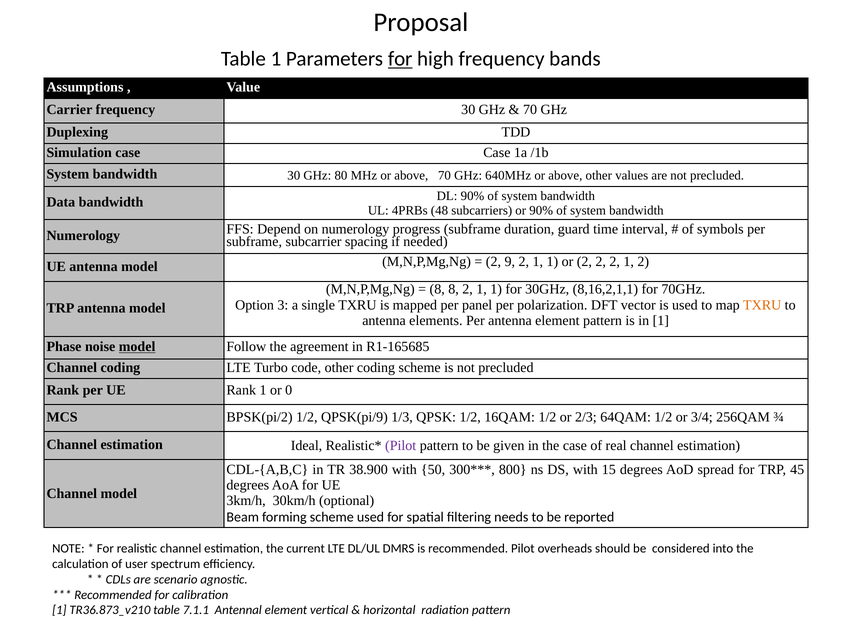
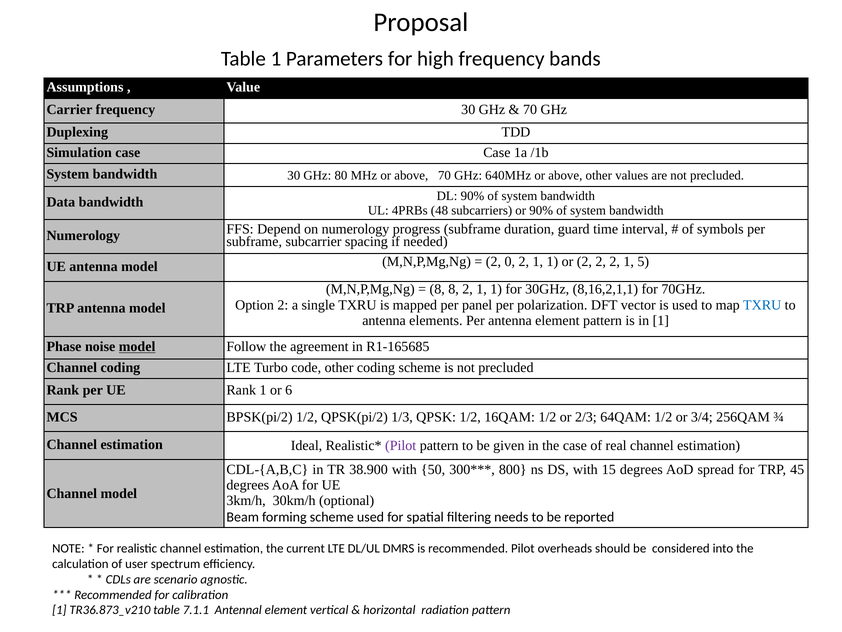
for at (400, 59) underline: present -> none
9: 9 -> 0
1 2: 2 -> 5
Option 3: 3 -> 2
TXRU at (762, 305) colour: orange -> blue
0: 0 -> 6
QPSK(pi/9: QPSK(pi/9 -> QPSK(pi/2
